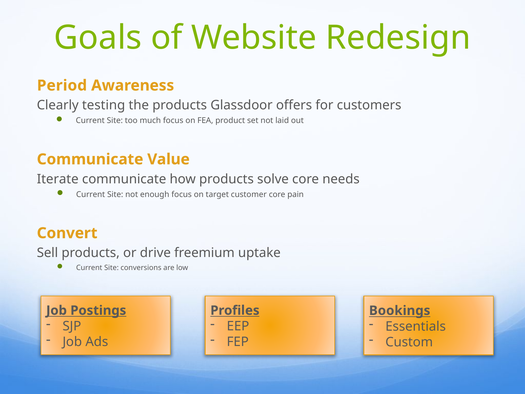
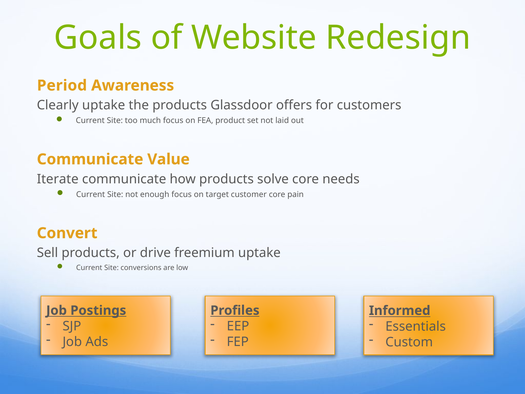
Clearly testing: testing -> uptake
Bookings: Bookings -> Informed
